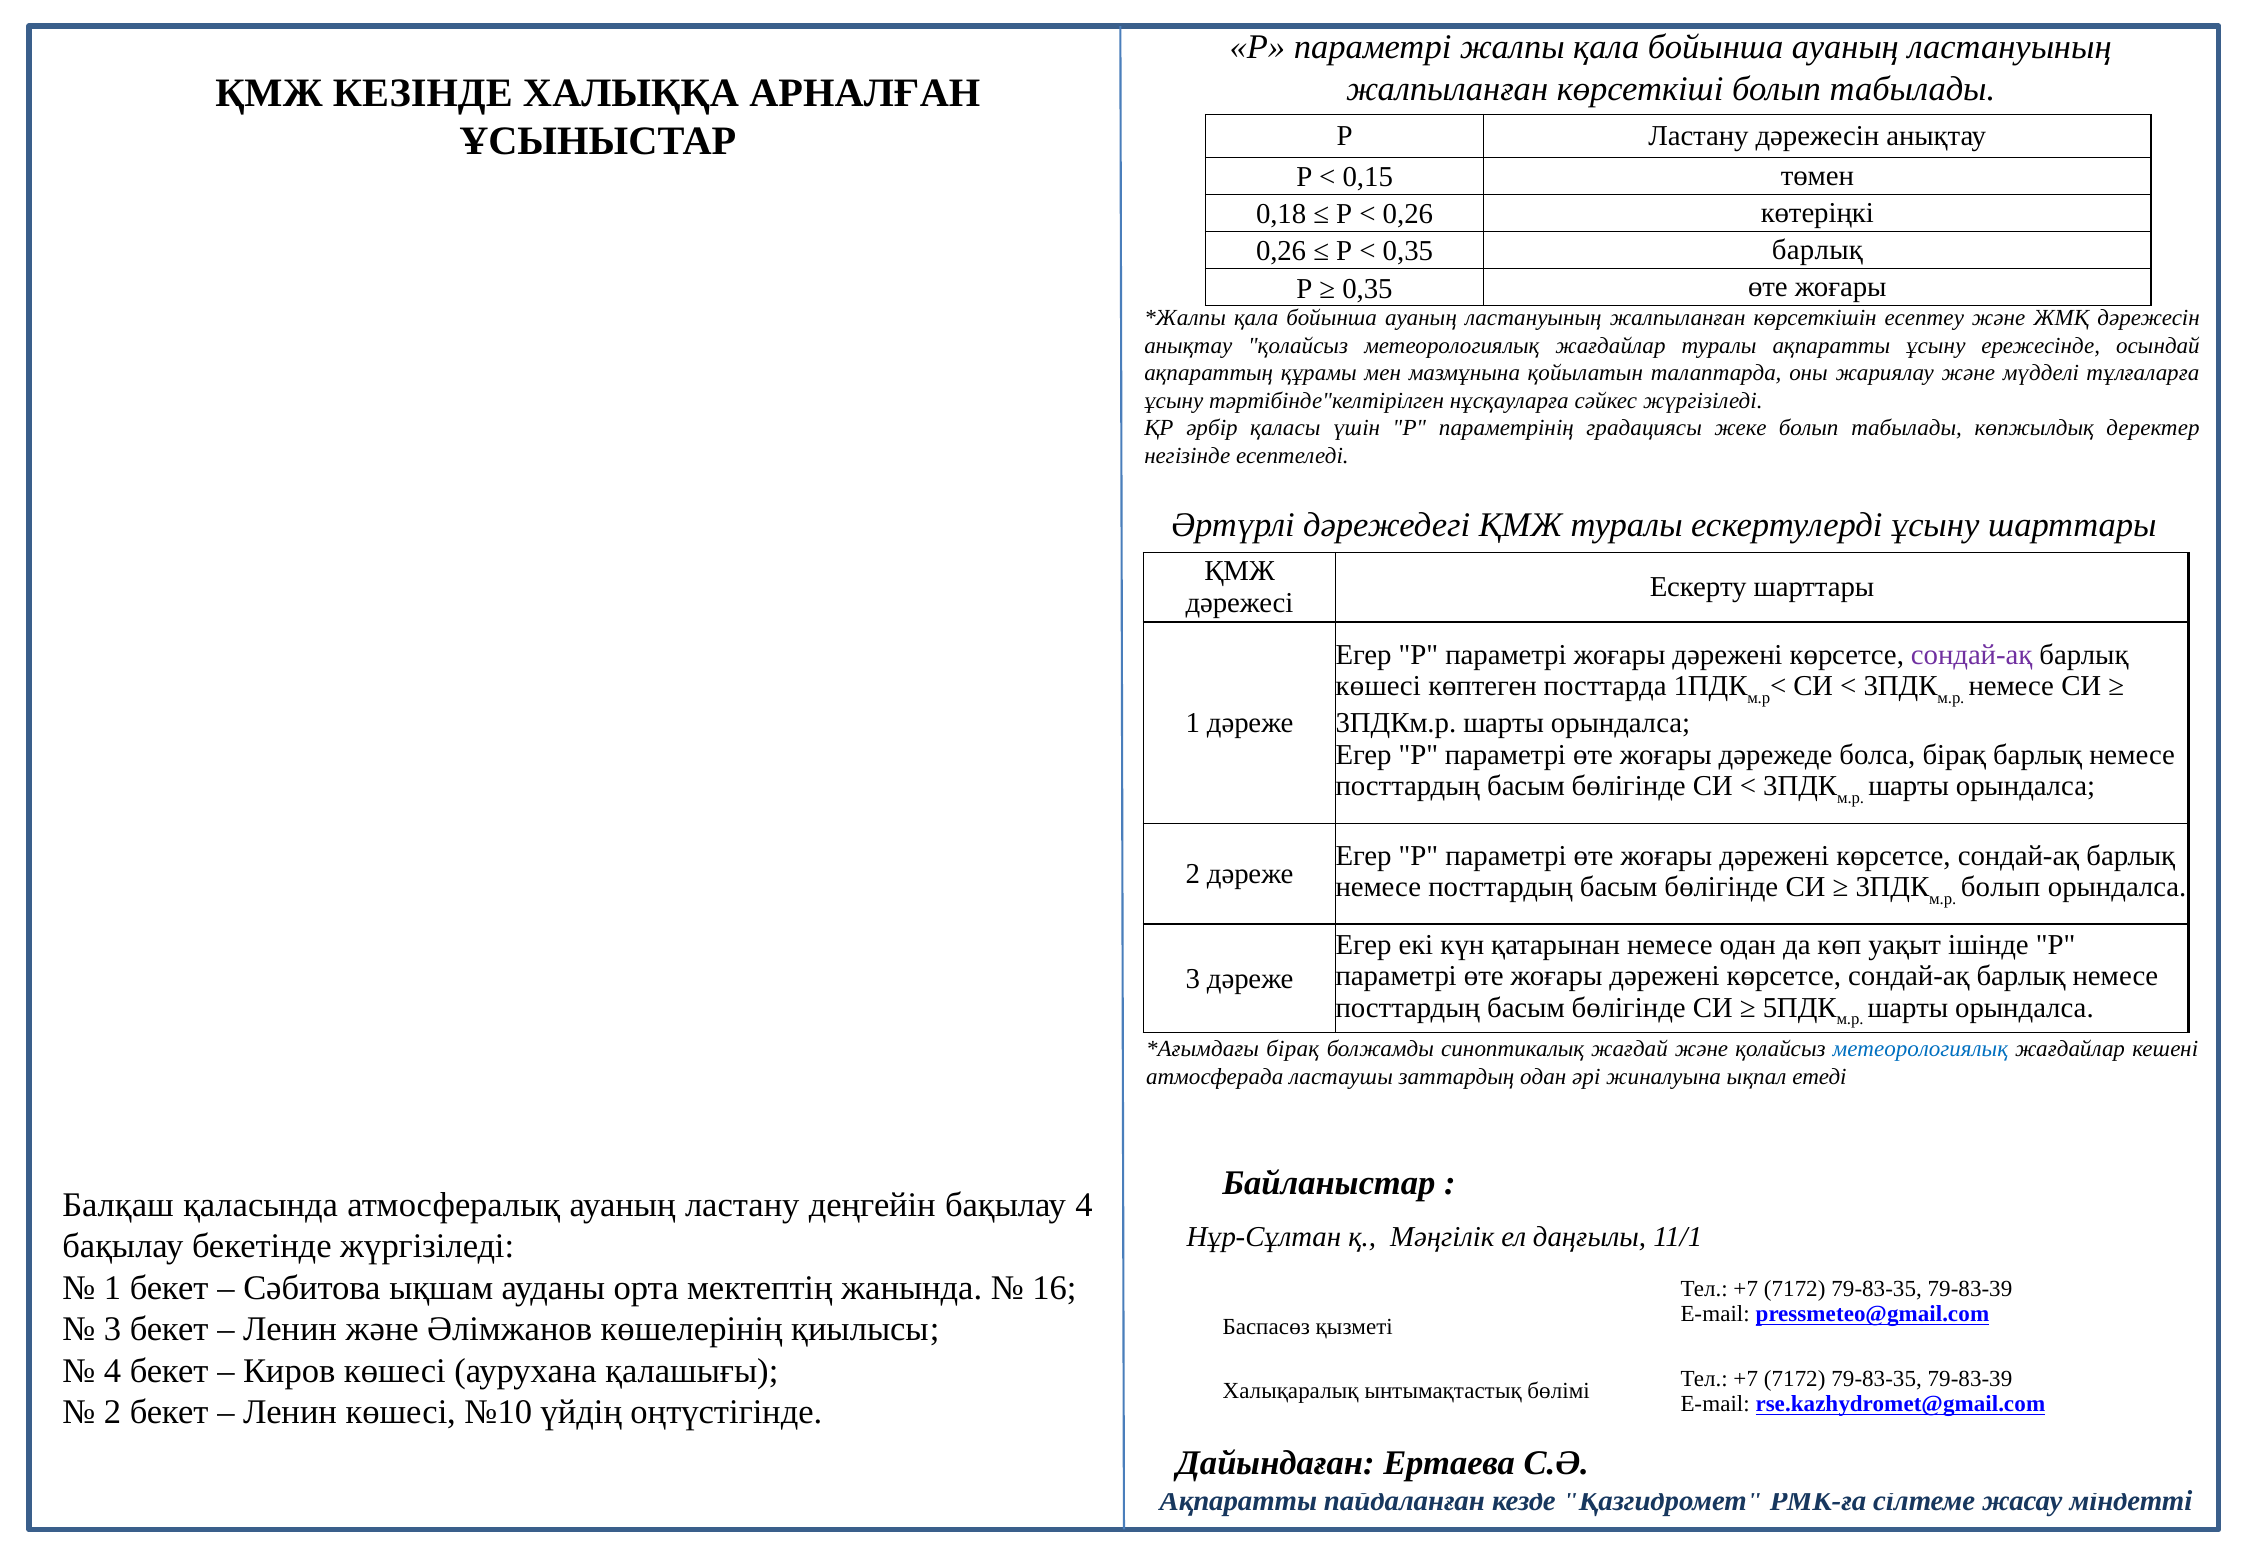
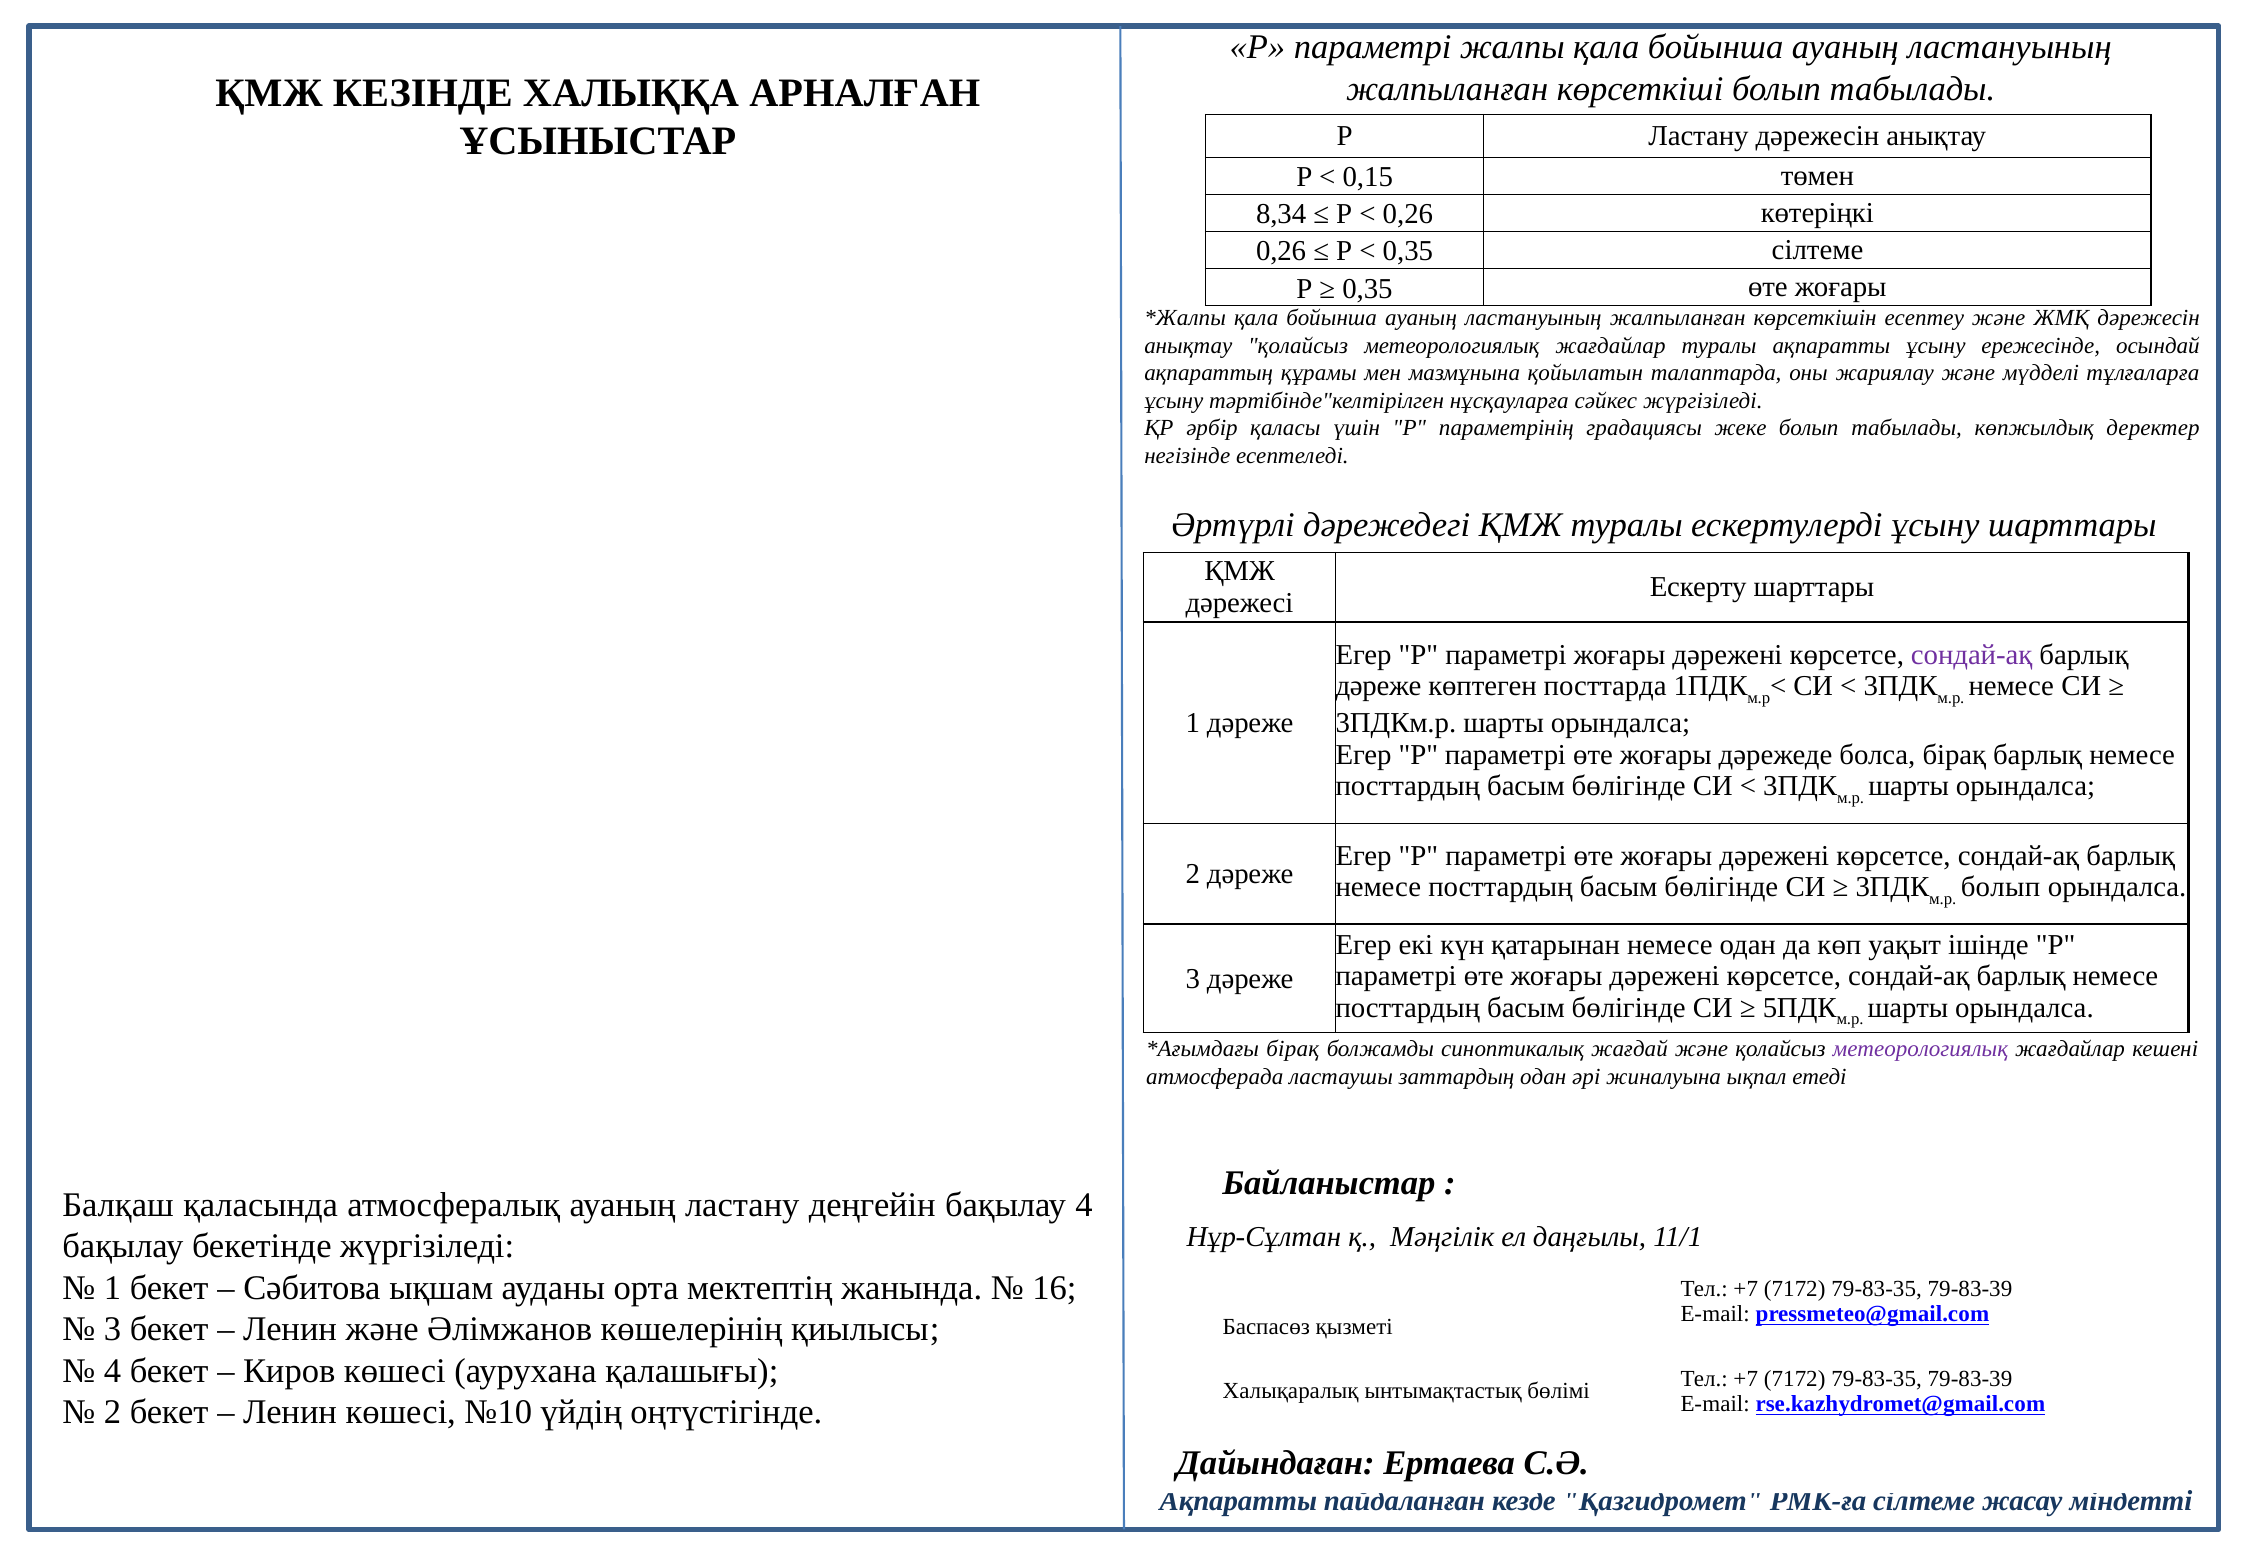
0,18: 0,18 -> 8,34
0,35 барлық: барлық -> сілтеме
көшесі at (1378, 687): көшесі -> дәреже
метеорологиялық at (1920, 1049) colour: blue -> purple
